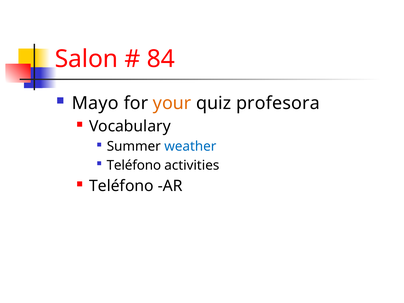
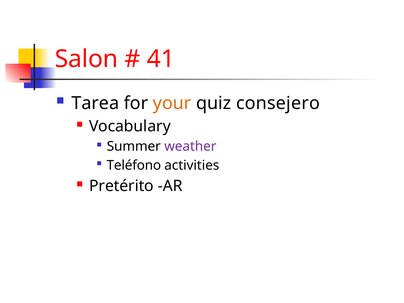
84: 84 -> 41
Mayo: Mayo -> Tarea
profesora: profesora -> consejero
weather colour: blue -> purple
Teléfono at (121, 186): Teléfono -> Pretérito
